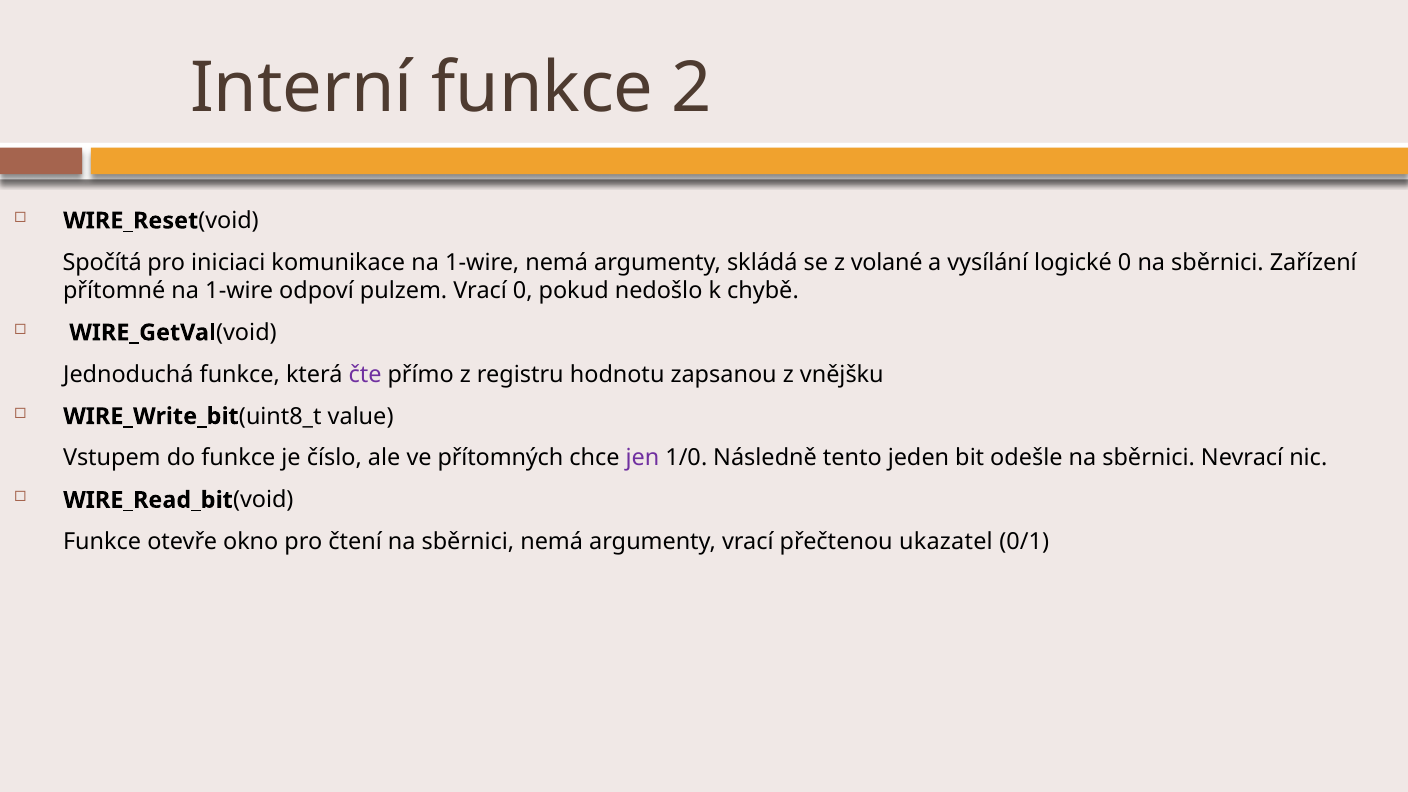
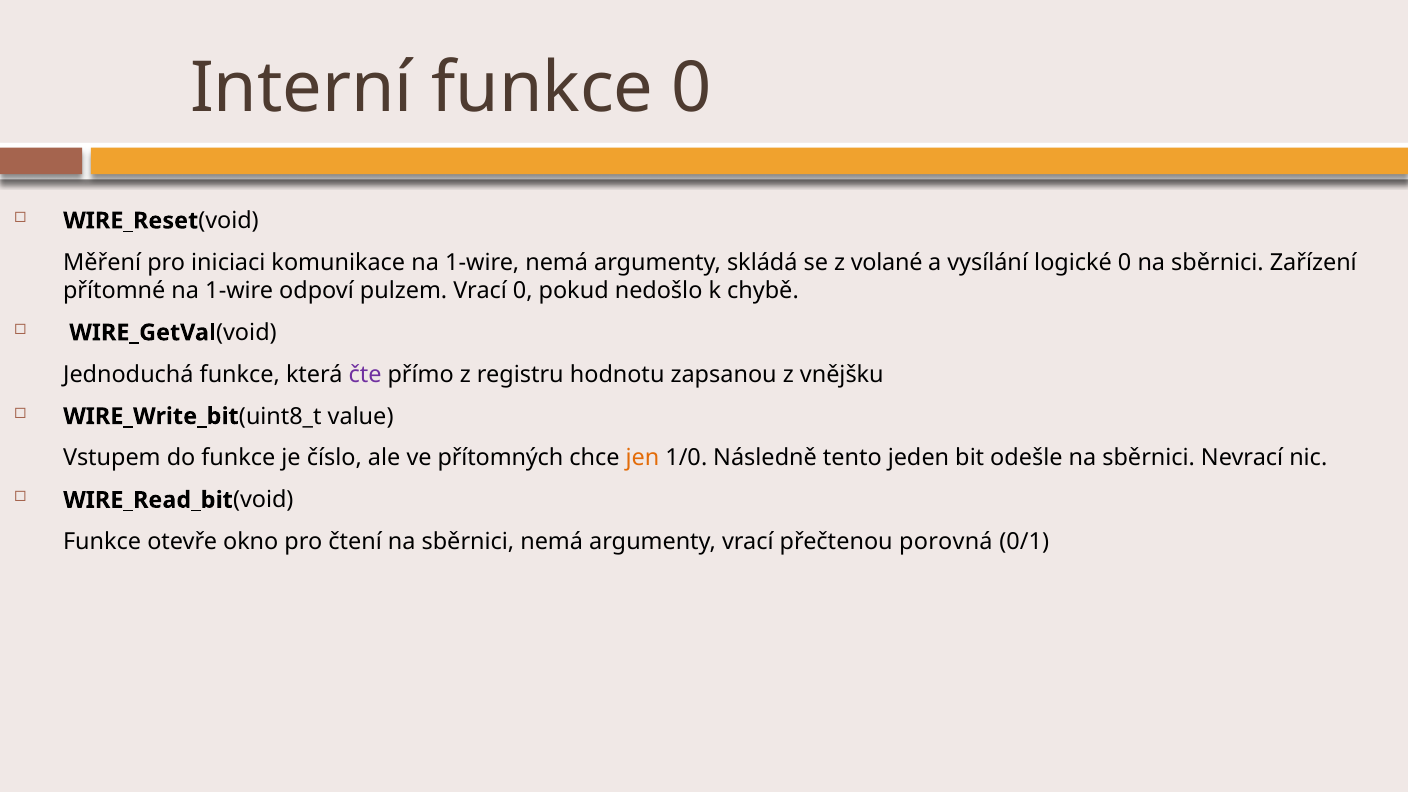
funkce 2: 2 -> 0
Spočítá: Spočítá -> Měření
jen colour: purple -> orange
ukazatel: ukazatel -> porovná
